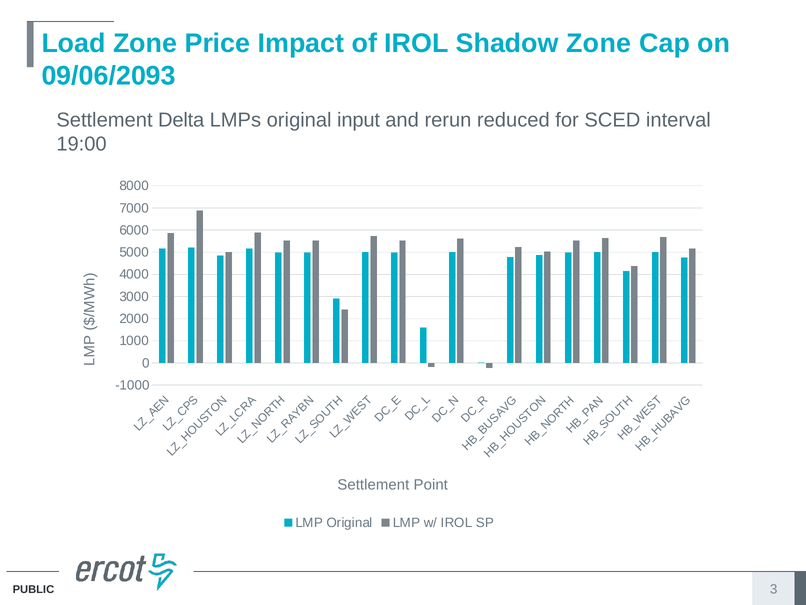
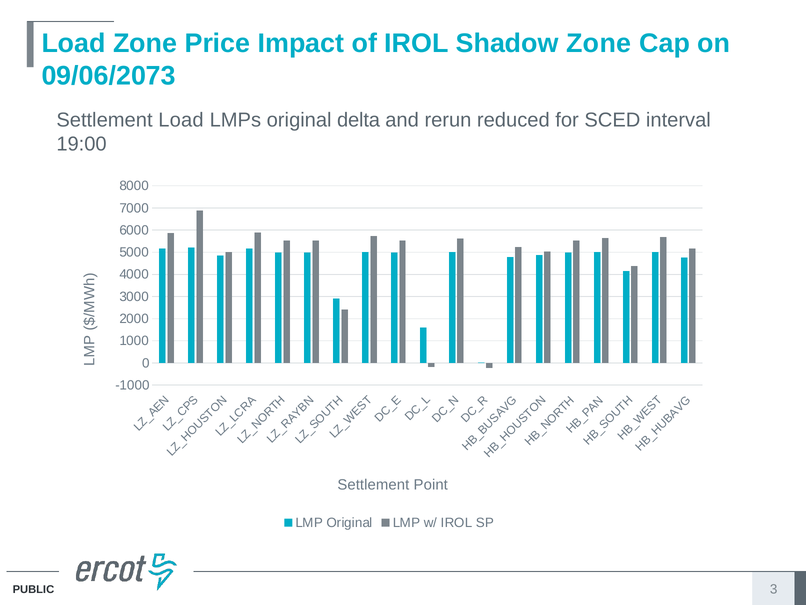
09/06/2093: 09/06/2093 -> 09/06/2073
Settlement Delta: Delta -> Load
input: input -> delta
